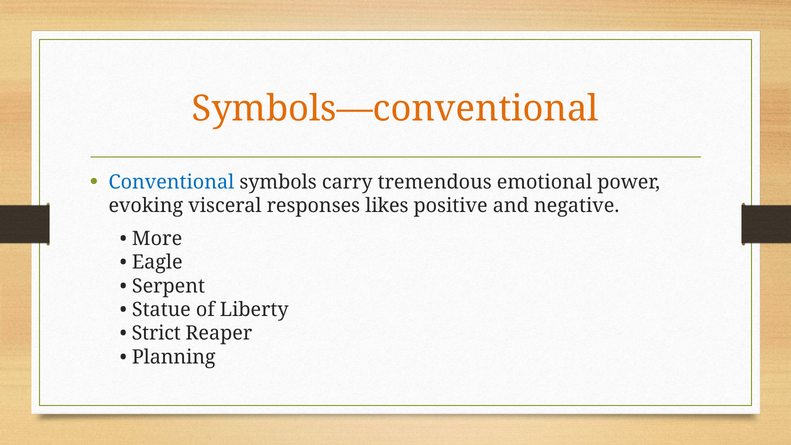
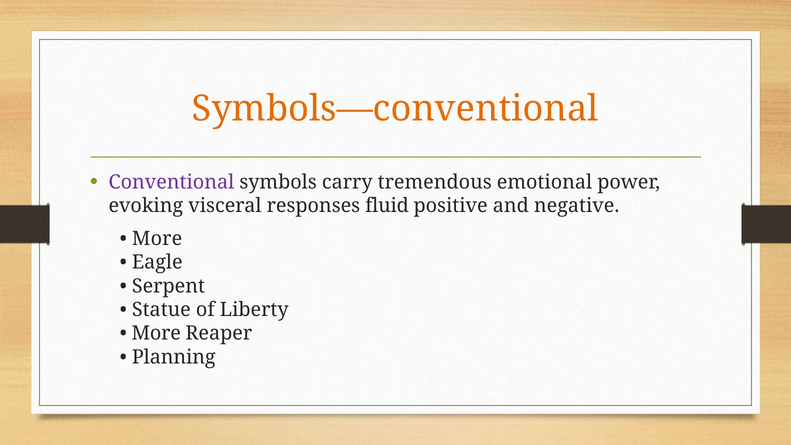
Conventional colour: blue -> purple
likes: likes -> fluid
Strict at (156, 333): Strict -> More
